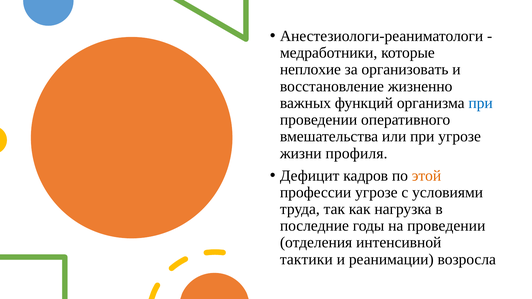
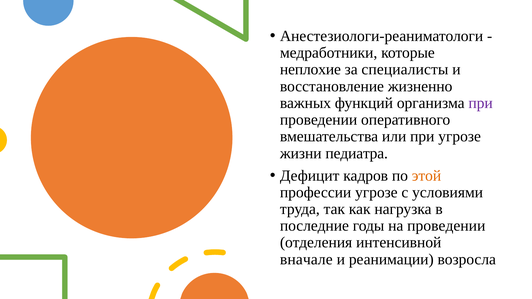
организовать: организовать -> специалисты
при at (481, 103) colour: blue -> purple
профиля: профиля -> педиатра
тактики: тактики -> вначале
